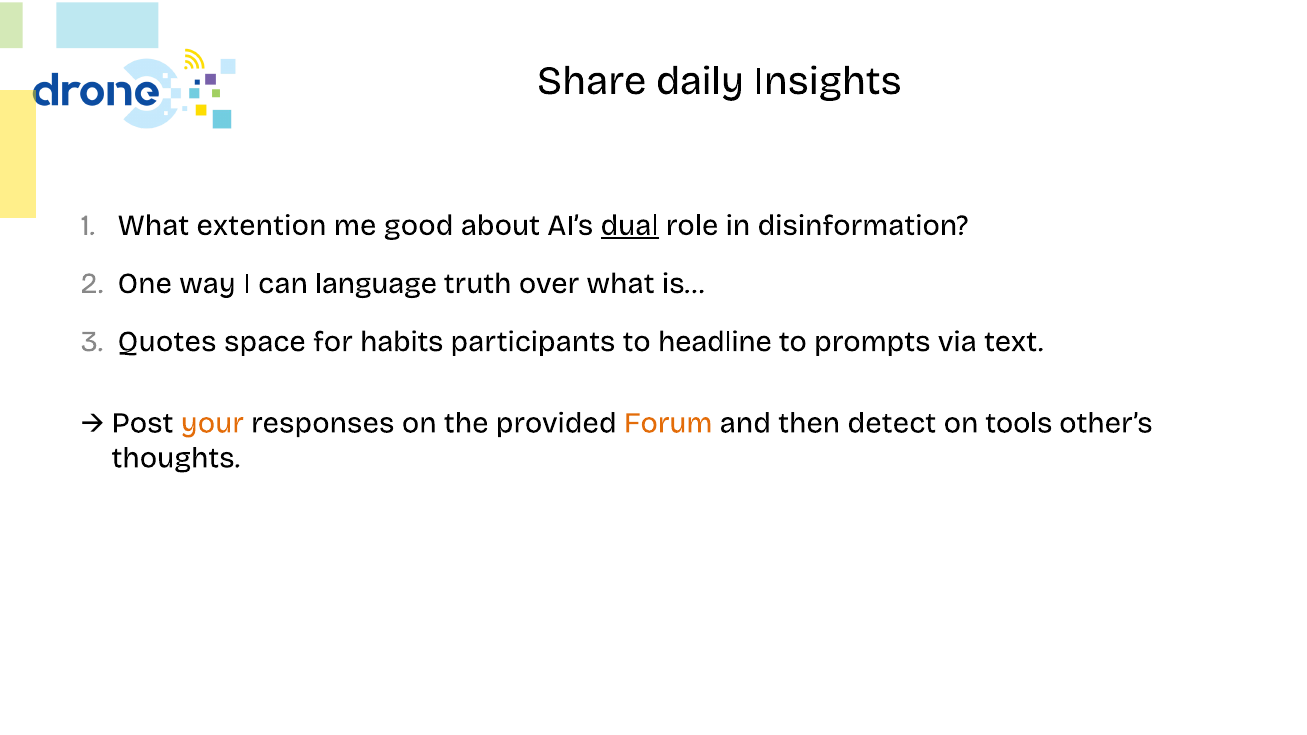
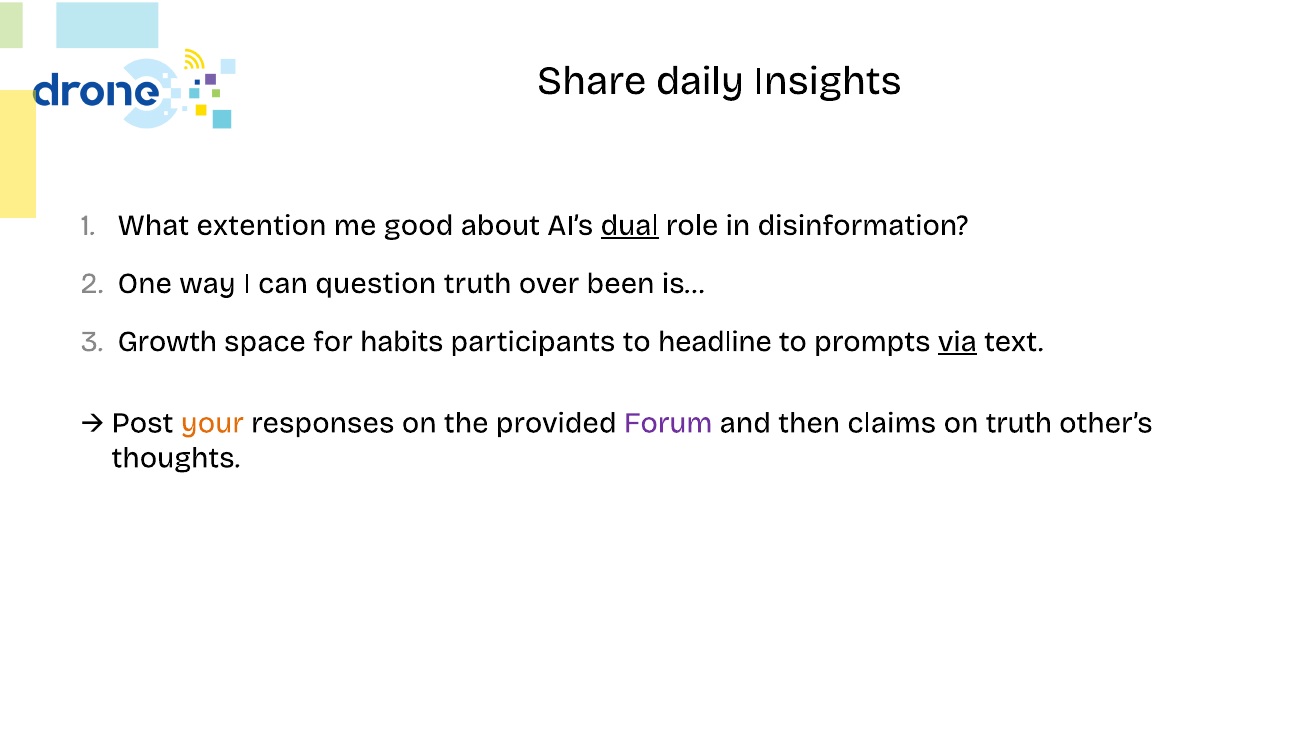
language: language -> question
over what: what -> been
Quotes: Quotes -> Growth
via underline: none -> present
Forum colour: orange -> purple
detect: detect -> claims
on tools: tools -> truth
